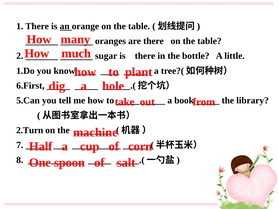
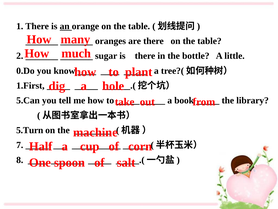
1.Do: 1.Do -> 0.Do
6.First: 6.First -> 1.First
2.Turn: 2.Turn -> 5.Turn
